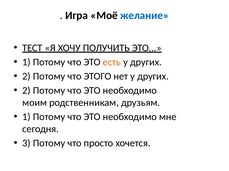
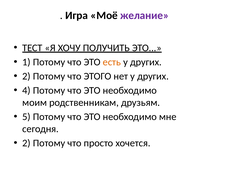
желание colour: blue -> purple
2 at (26, 91): 2 -> 4
1 at (26, 117): 1 -> 5
3 at (26, 144): 3 -> 2
